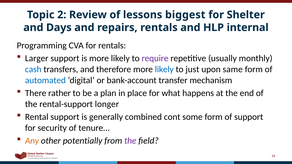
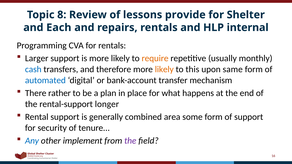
2: 2 -> 8
biggest: biggest -> provide
Days: Days -> Each
require colour: purple -> orange
likely at (164, 69) colour: blue -> orange
just: just -> this
cont: cont -> area
Any colour: orange -> blue
potentially: potentially -> implement
